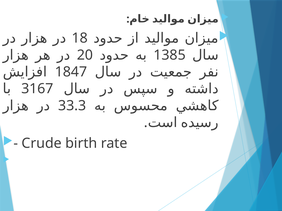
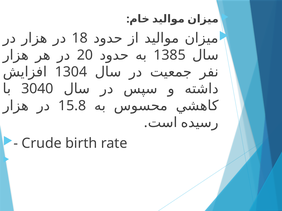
1847: 1847 -> 1304
3167: 3167 -> 3040
33.3: 33.3 -> 15.8
